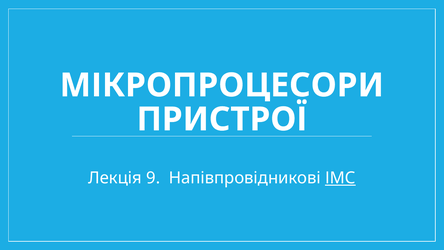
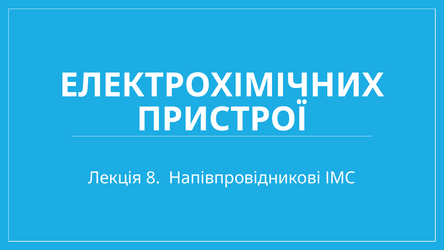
МІКРОПРОЦЕСОРИ: МІКРОПРОЦЕСОРИ -> ЕЛЕКТРОХІМІЧНИХ
9: 9 -> 8
ІМС underline: present -> none
